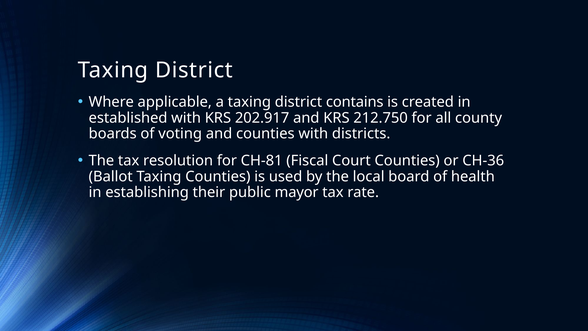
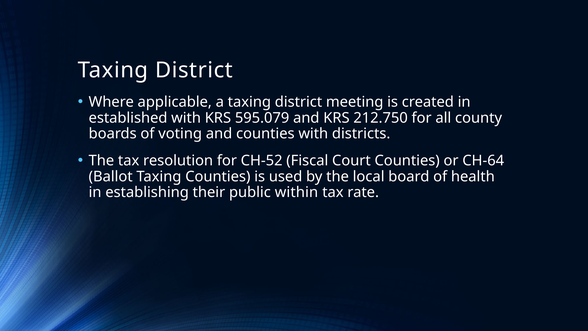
contains: contains -> meeting
202.917: 202.917 -> 595.079
CH-81: CH-81 -> CH-52
CH-36: CH-36 -> CH-64
mayor: mayor -> within
